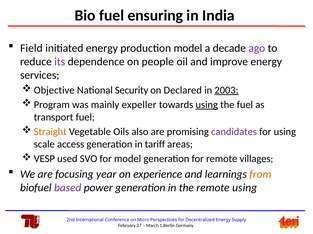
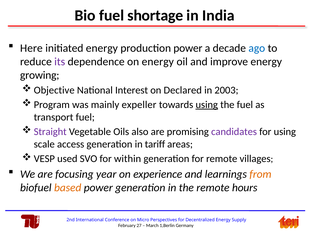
ensuring: ensuring -> shortage
Field: Field -> Here
production model: model -> power
ago colour: purple -> blue
on people: people -> energy
services: services -> growing
Security: Security -> Interest
2003 underline: present -> none
Straight colour: orange -> purple
for model: model -> within
based colour: purple -> orange
remote using: using -> hours
